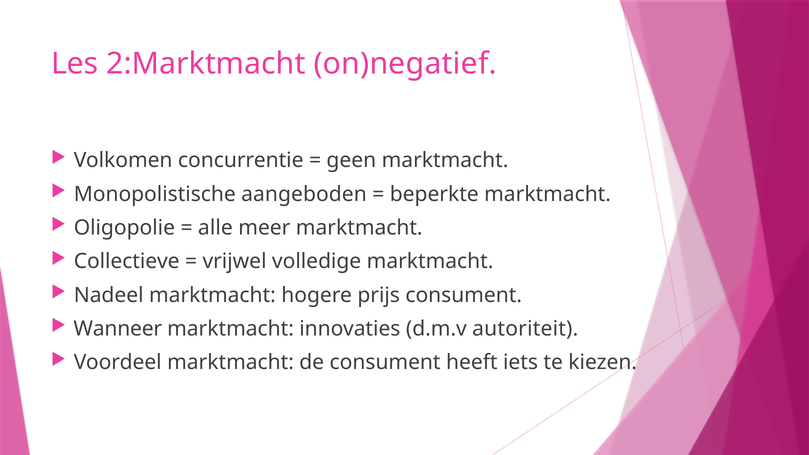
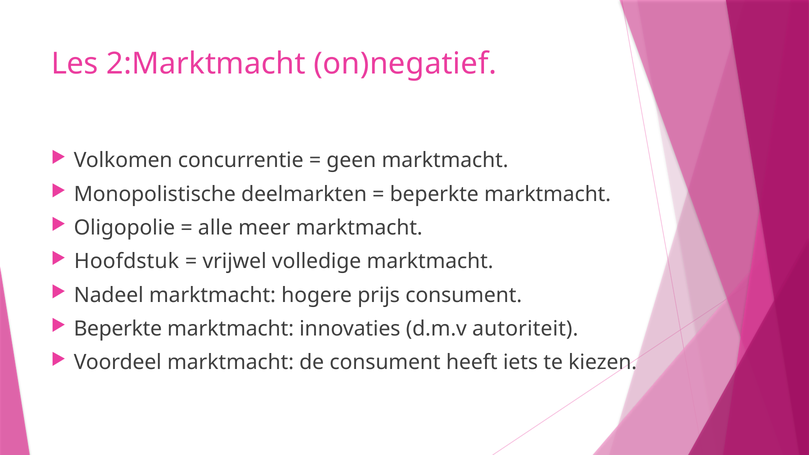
aangeboden: aangeboden -> deelmarkten
Collectieve: Collectieve -> Hoofdstuk
Wanneer at (118, 329): Wanneer -> Beperkte
